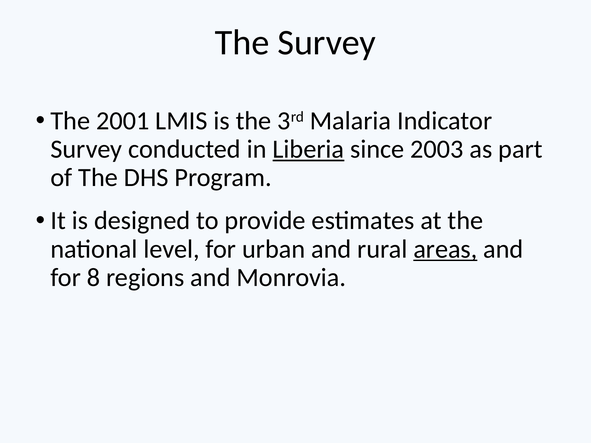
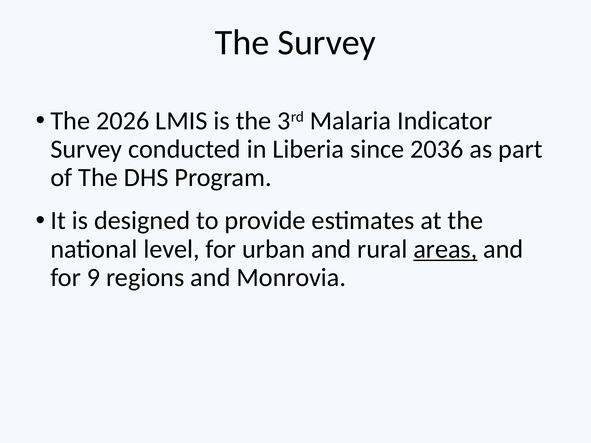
2001: 2001 -> 2026
Liberia underline: present -> none
2003: 2003 -> 2036
8: 8 -> 9
